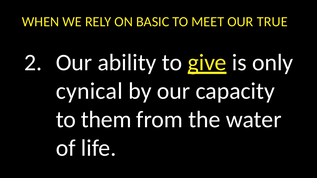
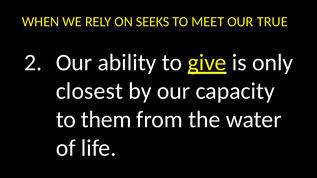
BASIC: BASIC -> SEEKS
cynical: cynical -> closest
